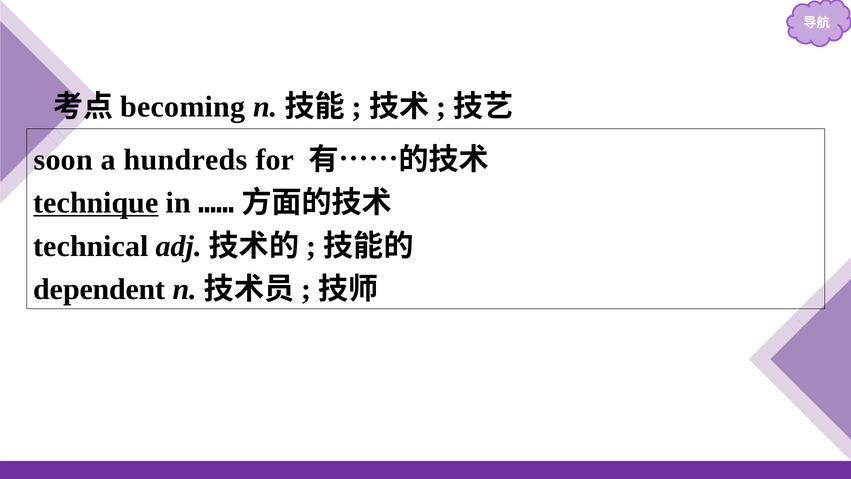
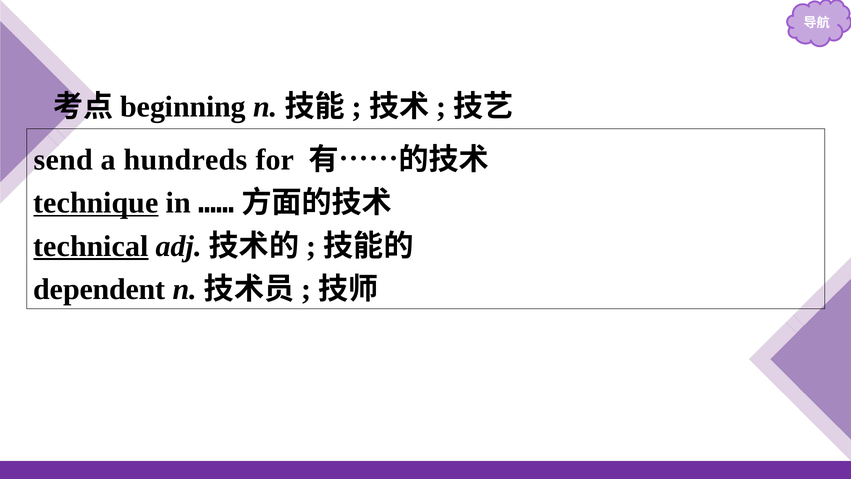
becoming: becoming -> beginning
soon: soon -> send
technical underline: none -> present
